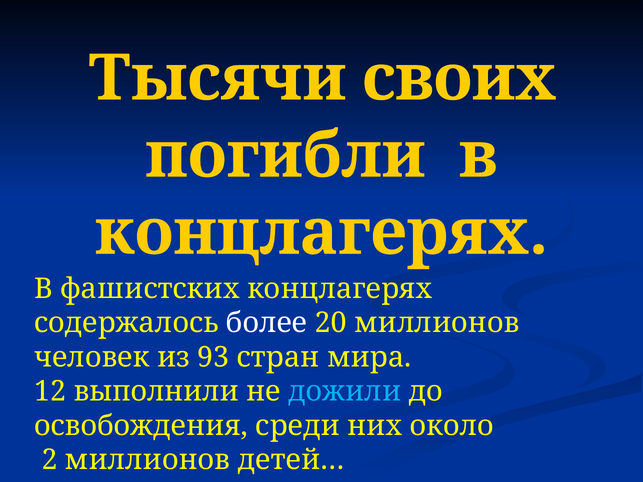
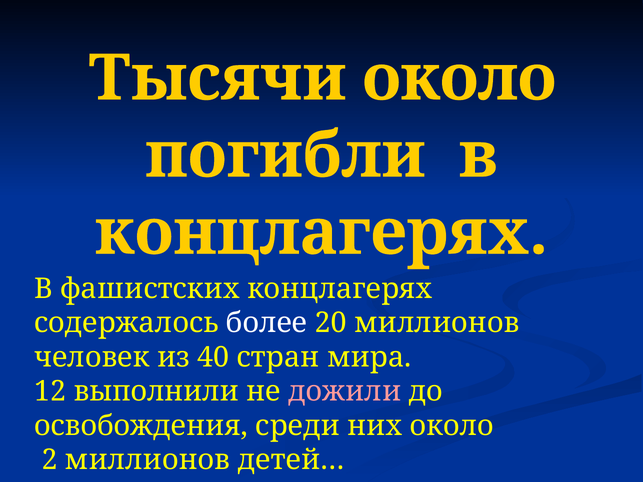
Тысячи своих: своих -> около
93: 93 -> 40
дожили colour: light blue -> pink
